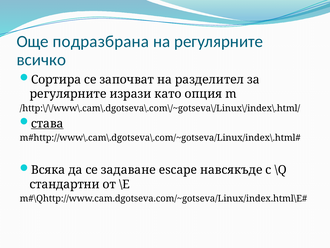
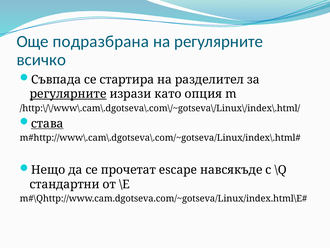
Сортира: Сортира -> Съвпада
започват: започват -> стартира
регулярните at (68, 94) underline: none -> present
Всяка: Всяка -> Нещо
задаване: задаване -> прочетат
